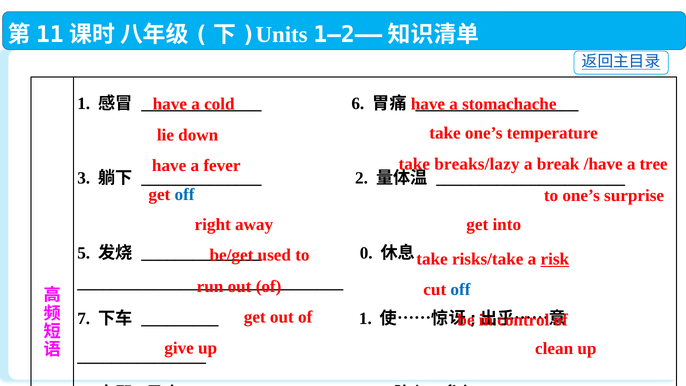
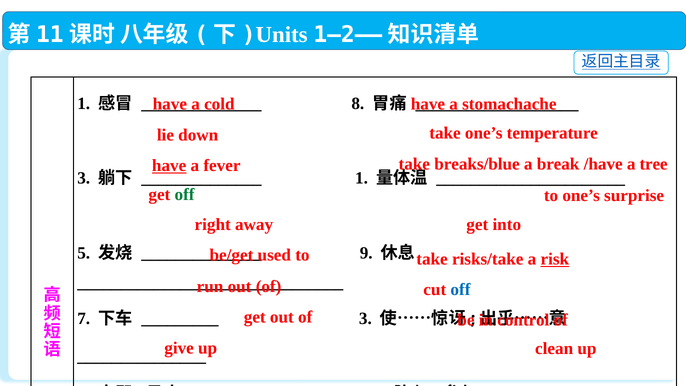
6: 6 -> 8
have at (169, 166) underline: none -> present
breaks/lazy: breaks/lazy -> breaks/blue
2 at (361, 178): 2 -> 1
off at (185, 195) colour: blue -> green
0 at (366, 253): 0 -> 9
1 at (365, 319): 1 -> 3
